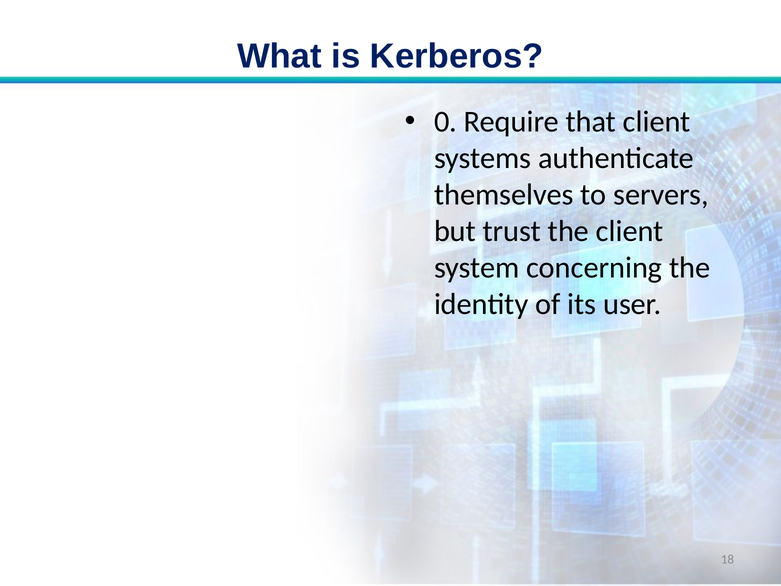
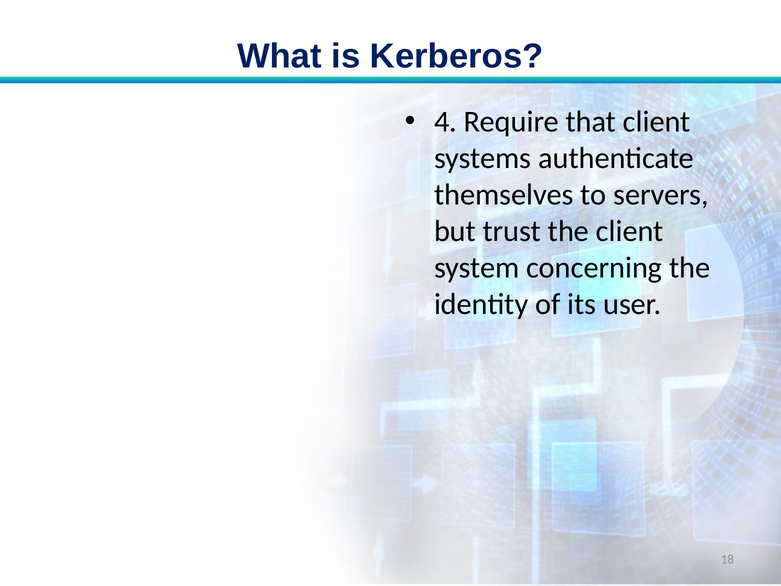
0: 0 -> 4
